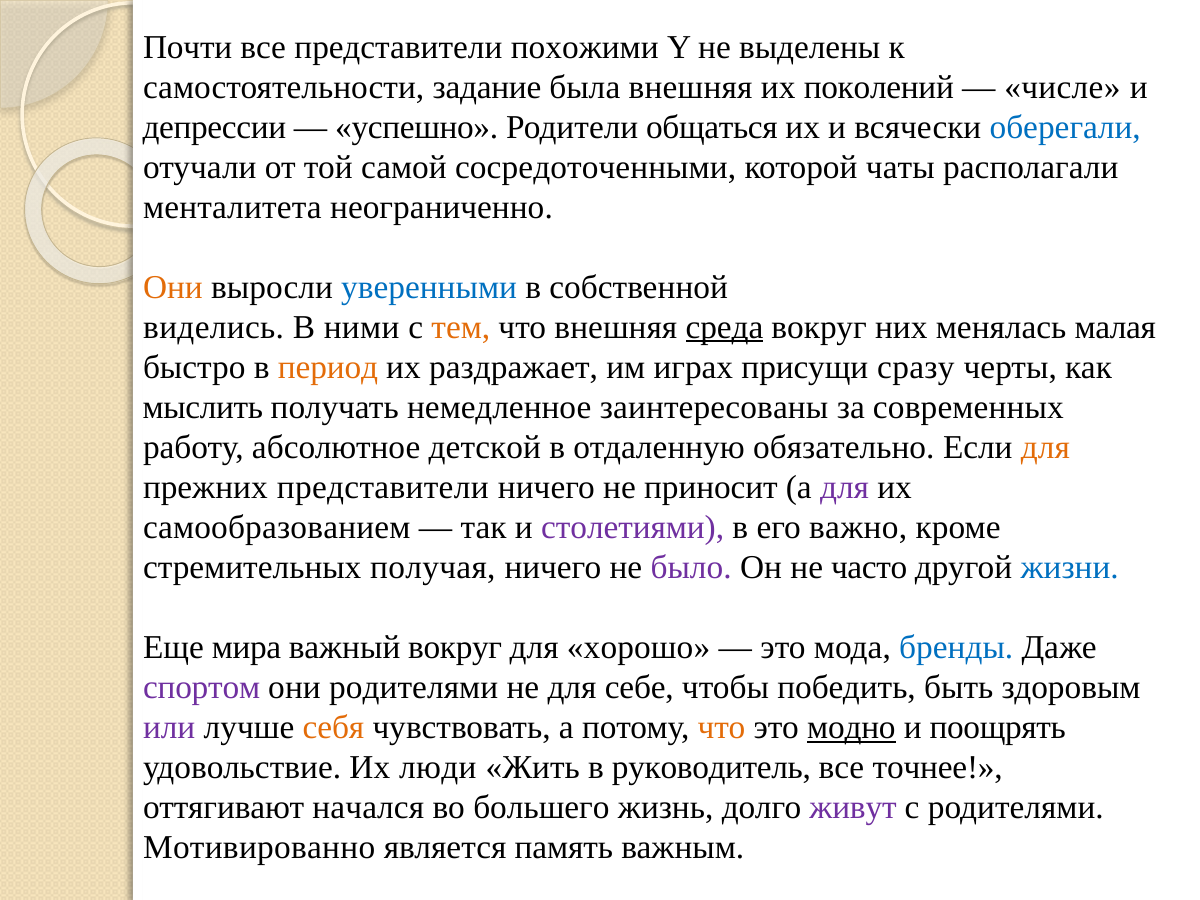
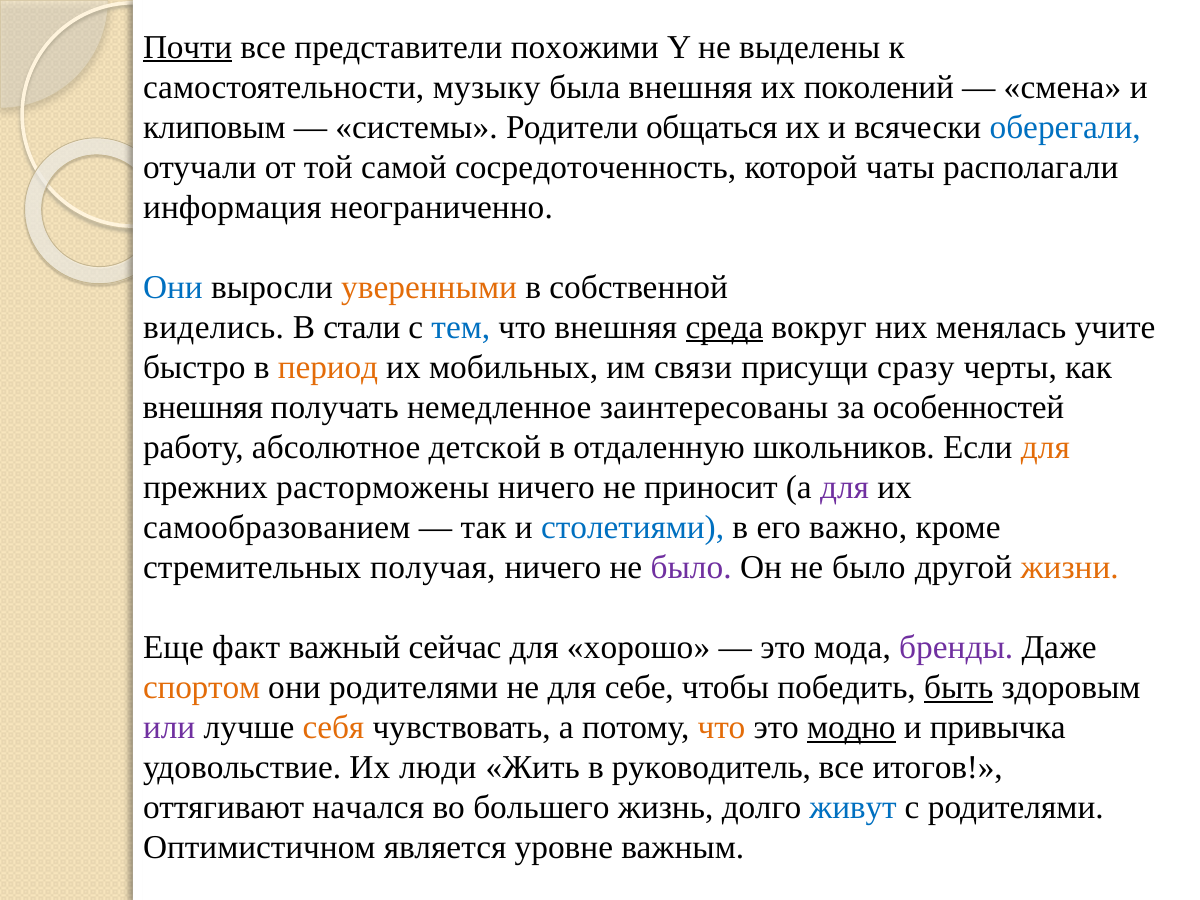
Почти underline: none -> present
задание: задание -> музыку
числе: числе -> смена
депрессии: депрессии -> клиповым
успешно: успешно -> системы
сосредоточенными: сосредоточенными -> сосредоточенность
менталитета: менталитета -> информация
Они at (173, 287) colour: orange -> blue
уверенными colour: blue -> orange
ними: ними -> стали
тем colour: orange -> blue
малая: малая -> учите
раздражает: раздражает -> мобильных
играх: играх -> связи
мыслить at (203, 407): мыслить -> внешняя
современных: современных -> особенностей
обязательно: обязательно -> школьников
прежних представители: представители -> расторможены
столетиями colour: purple -> blue
Он не часто: часто -> было
жизни colour: blue -> orange
мира: мира -> факт
важный вокруг: вокруг -> сейчас
бренды colour: blue -> purple
спортом colour: purple -> orange
быть underline: none -> present
поощрять: поощрять -> привычка
точнее: точнее -> итогов
живут colour: purple -> blue
Мотивированно: Мотивированно -> Оптимистичном
память: память -> уровне
